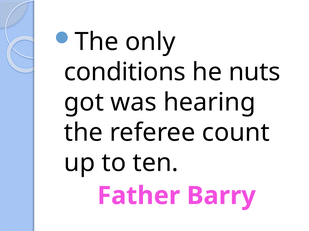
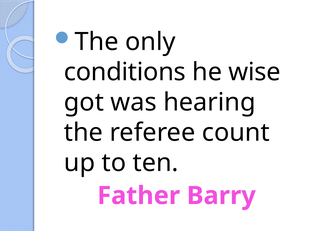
nuts: nuts -> wise
